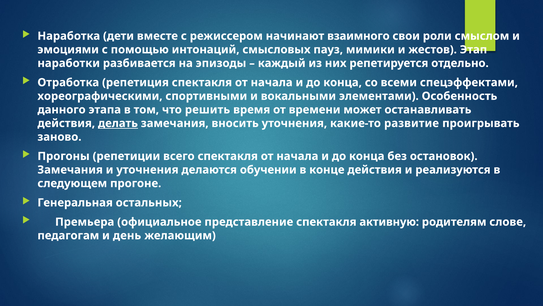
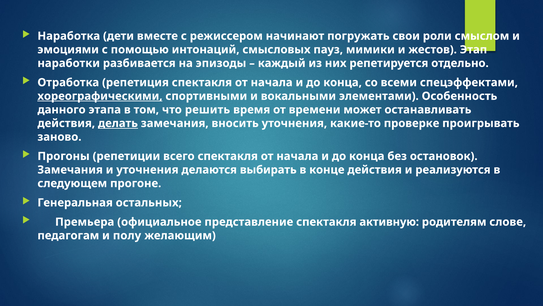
взаимного: взаимного -> погружать
хореографическими underline: none -> present
развитие: развитие -> проверке
обучении: обучении -> выбирать
день: день -> полу
